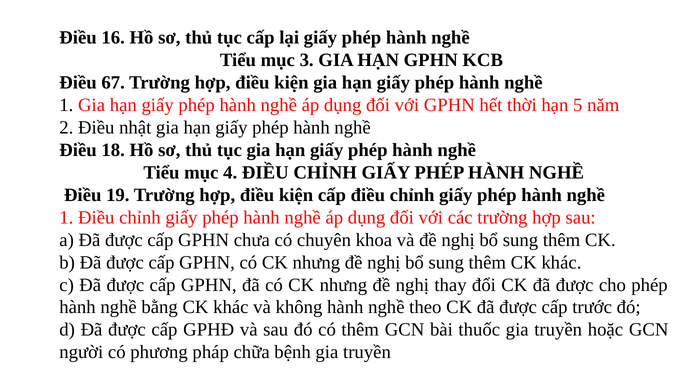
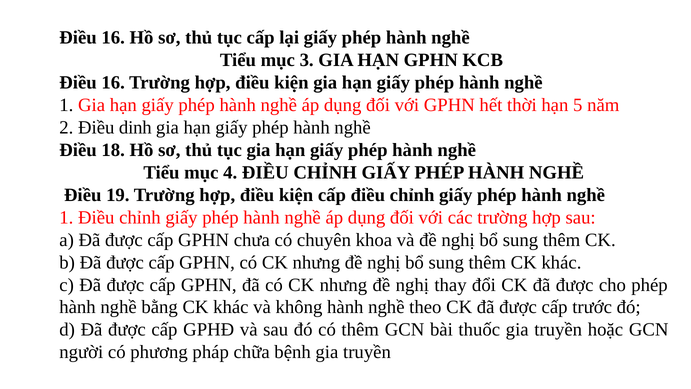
67 at (113, 83): 67 -> 16
nhật: nhật -> dinh
